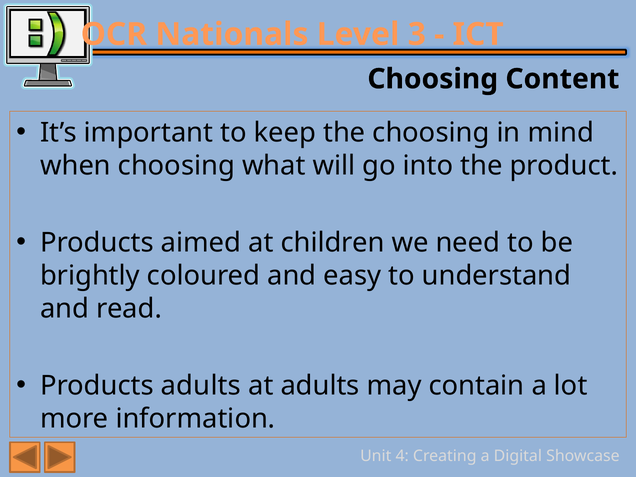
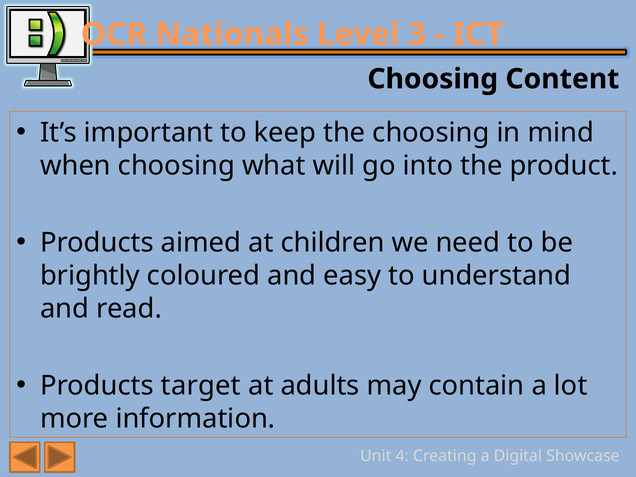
Products adults: adults -> target
